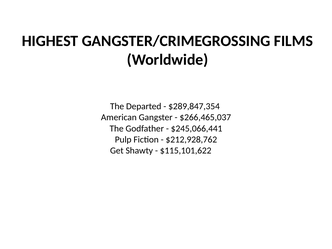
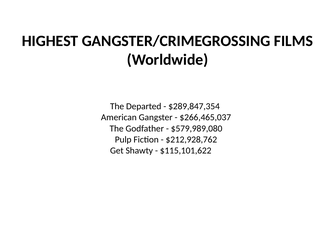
$245,066,441: $245,066,441 -> $579,989,080
